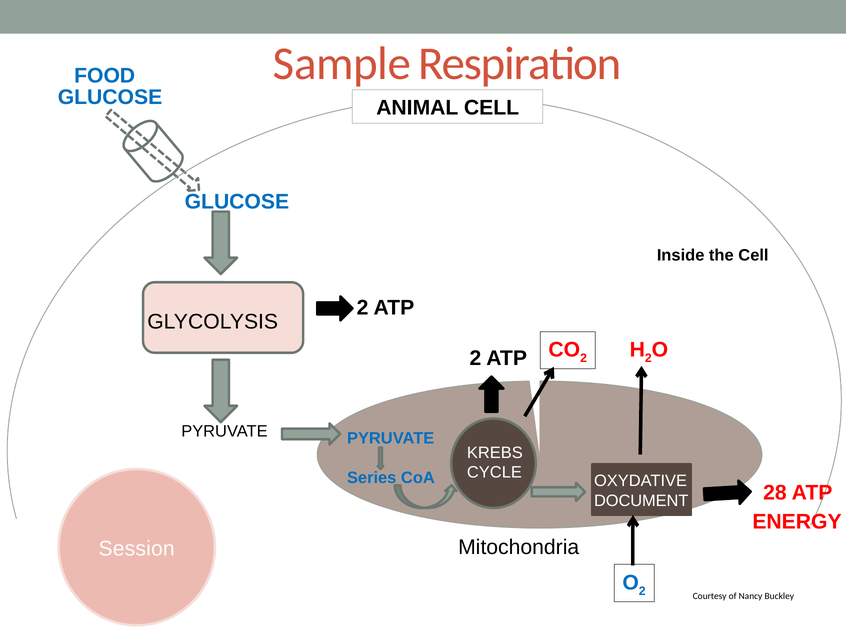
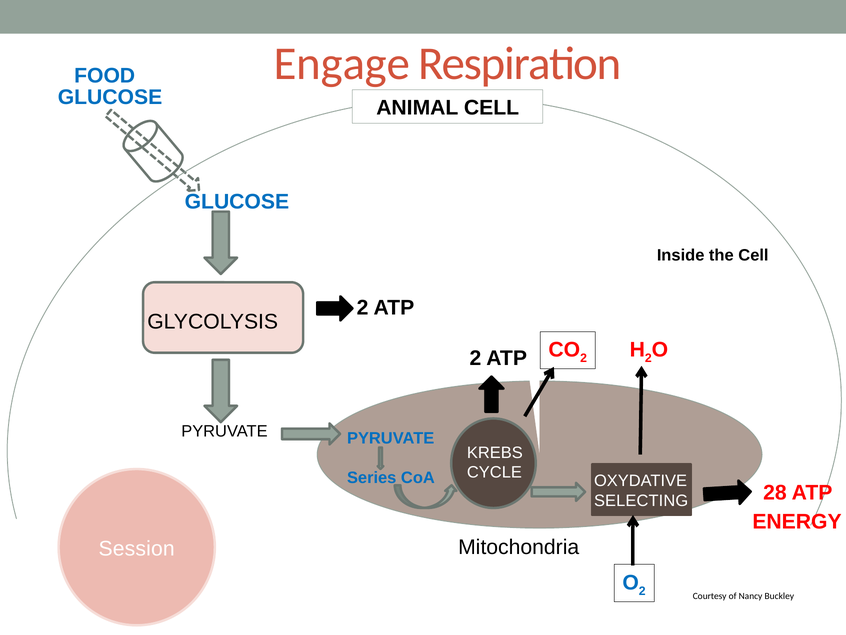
Sample: Sample -> Engage
DOCUMENT: DOCUMENT -> SELECTING
